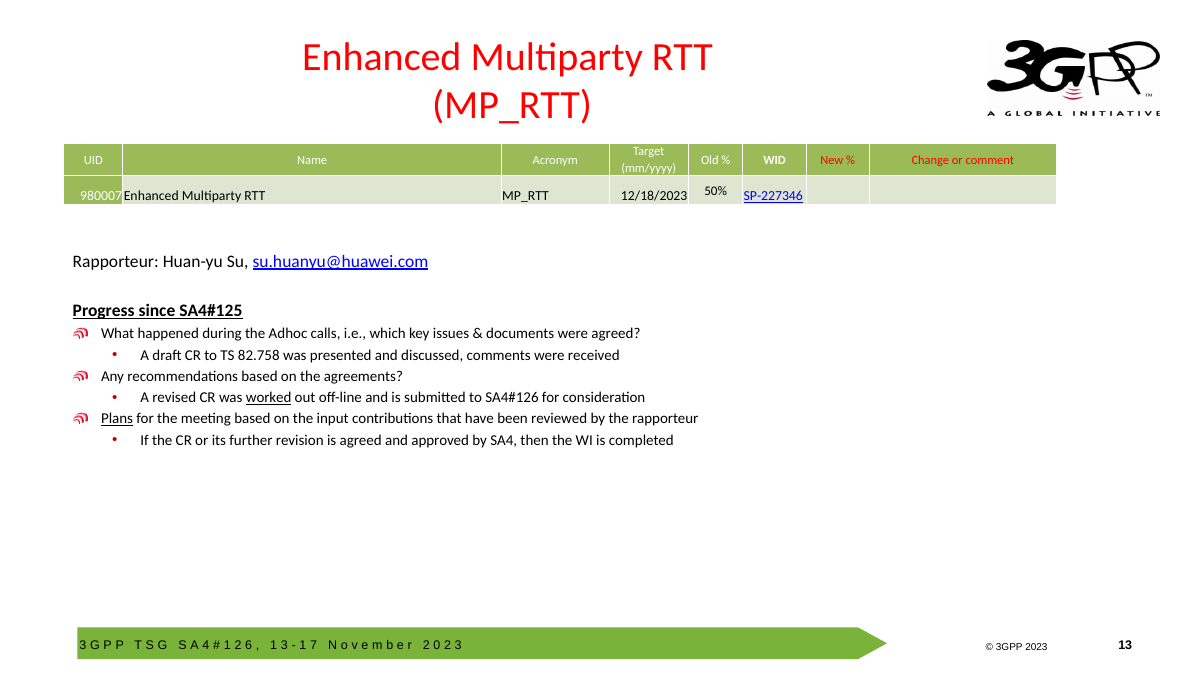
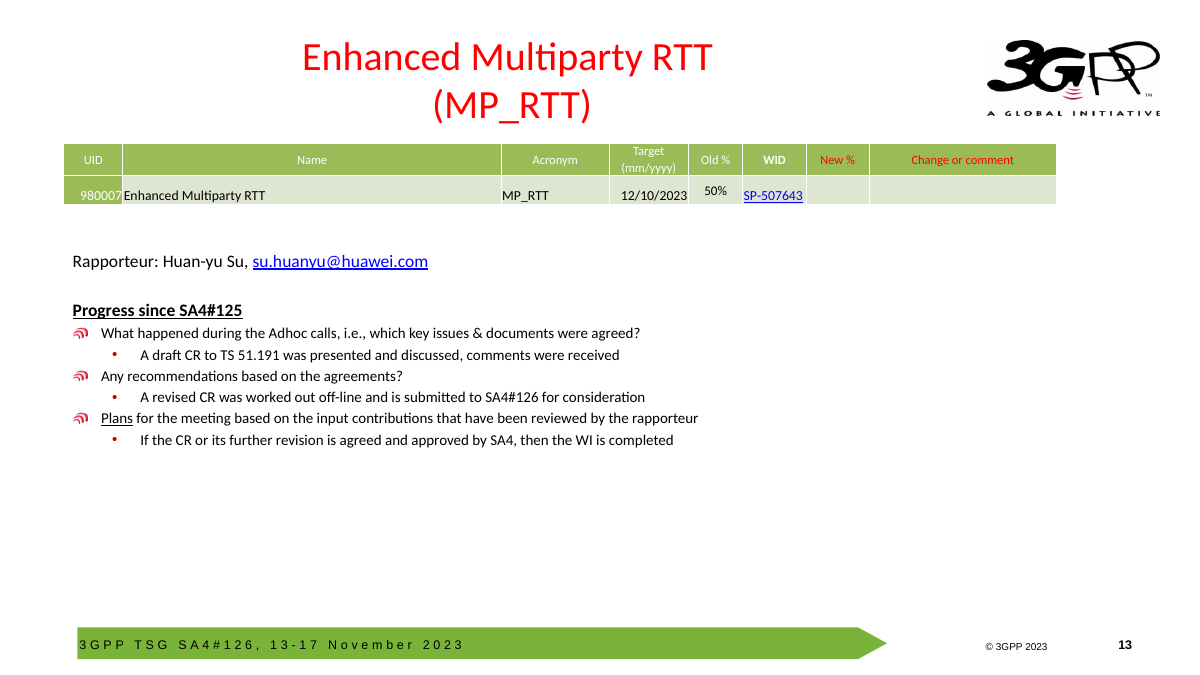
12/18/2023: 12/18/2023 -> 12/10/2023
SP-227346: SP-227346 -> SP-507643
82.758: 82.758 -> 51.191
worked underline: present -> none
